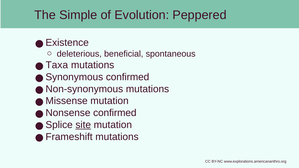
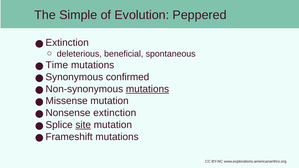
Existence at (67, 43): Existence -> Extinction
Taxa: Taxa -> Time
mutations at (147, 89) underline: none -> present
Nonsense confirmed: confirmed -> extinction
